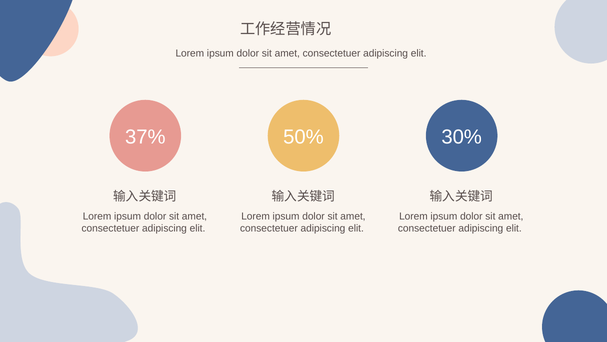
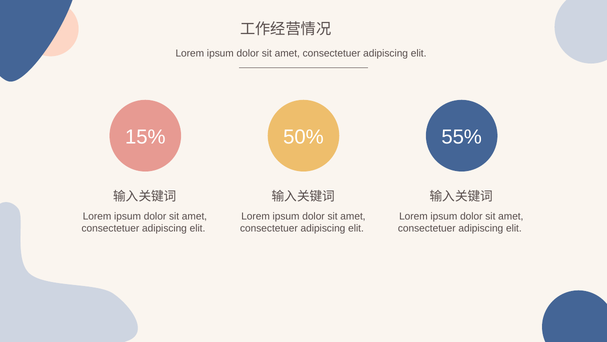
37%: 37% -> 15%
30%: 30% -> 55%
